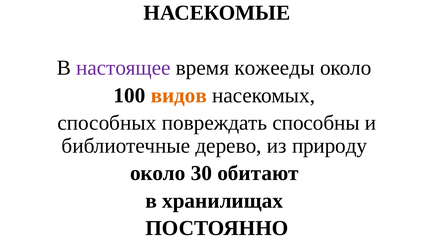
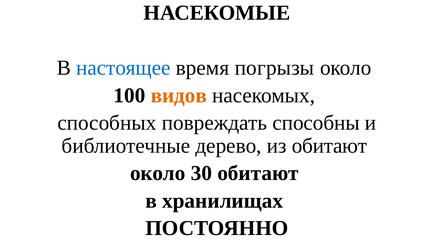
настоящее colour: purple -> blue
кожееды: кожееды -> погрызы
из природу: природу -> обитают
